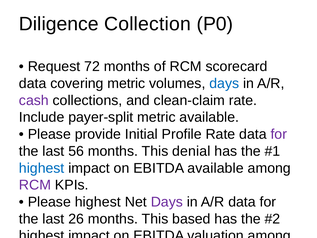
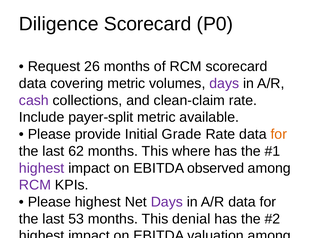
Diligence Collection: Collection -> Scorecard
72: 72 -> 26
days at (224, 83) colour: blue -> purple
Profile: Profile -> Grade
for at (279, 134) colour: purple -> orange
56: 56 -> 62
This denial: denial -> where
highest at (42, 168) colour: blue -> purple
EBITDA available: available -> observed
26: 26 -> 53
This based: based -> denial
